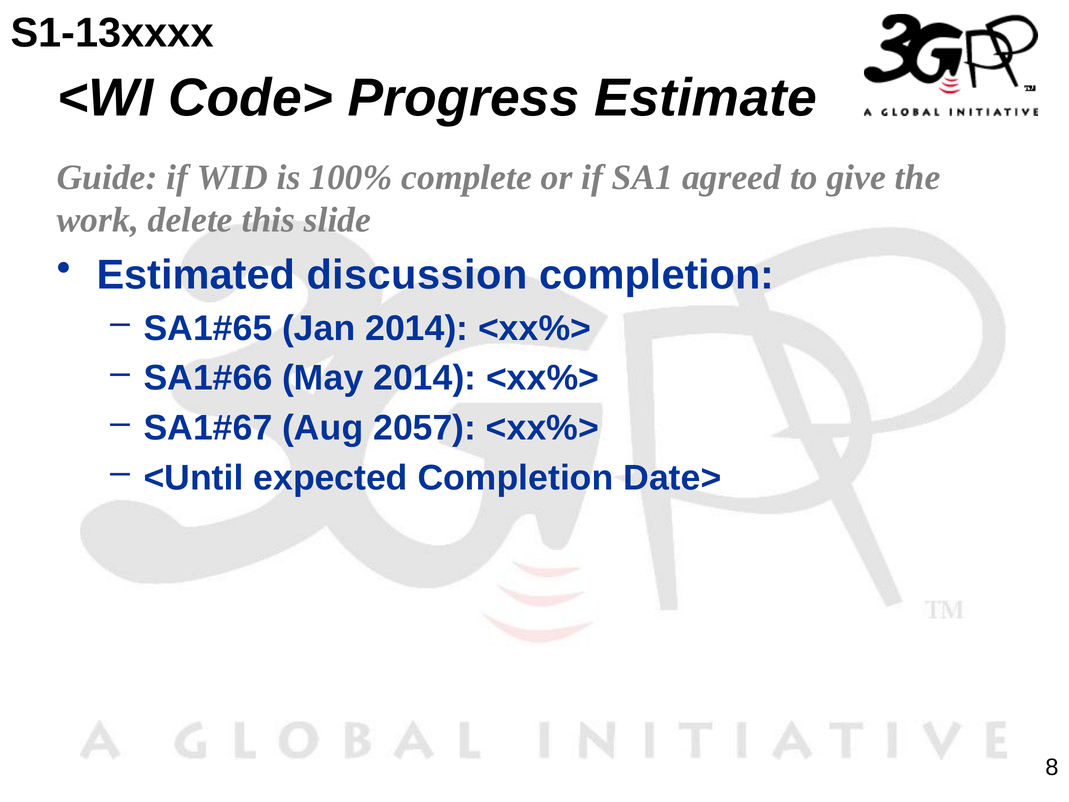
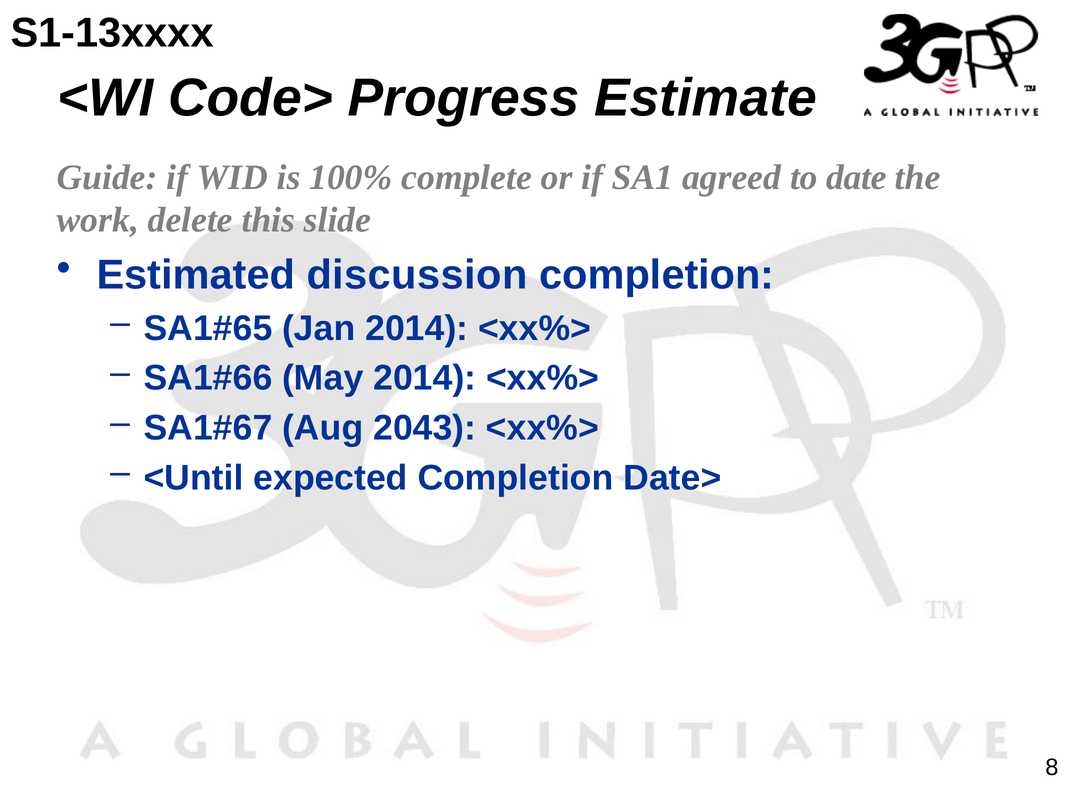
give: give -> date
2057: 2057 -> 2043
